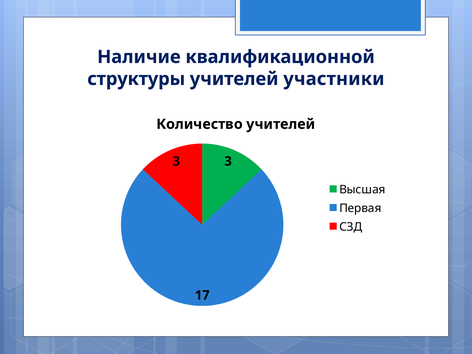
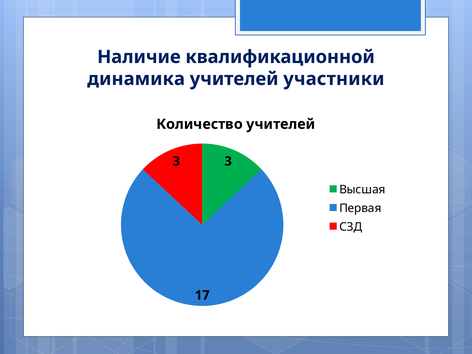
структуры: структуры -> динамика
